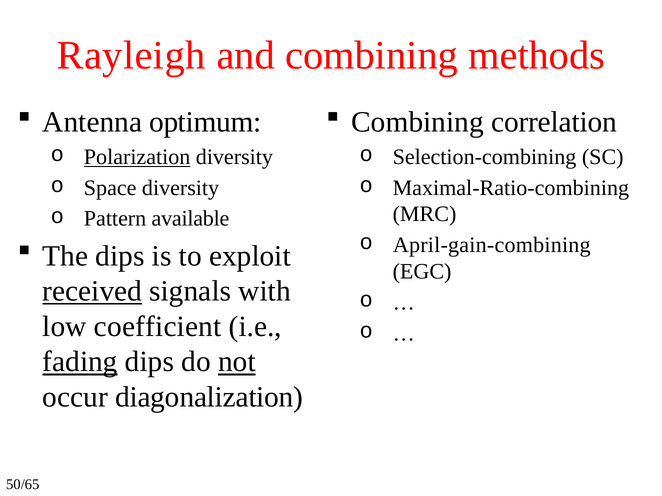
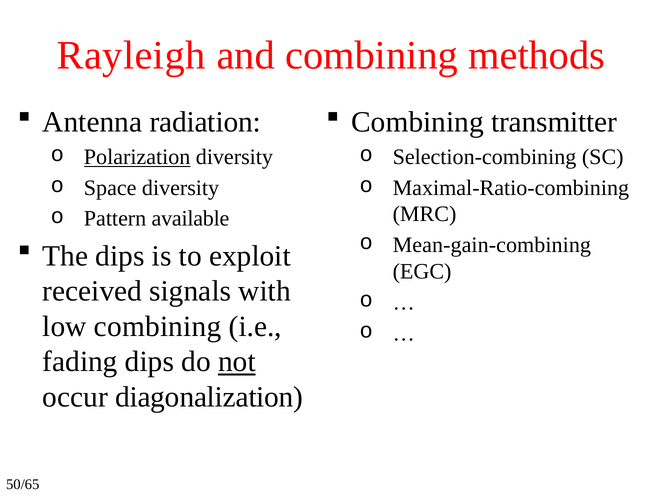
optimum: optimum -> radiation
correlation: correlation -> transmitter
April-gain-combining: April-gain-combining -> Mean-gain-combining
received underline: present -> none
low coefficient: coefficient -> combining
fading underline: present -> none
